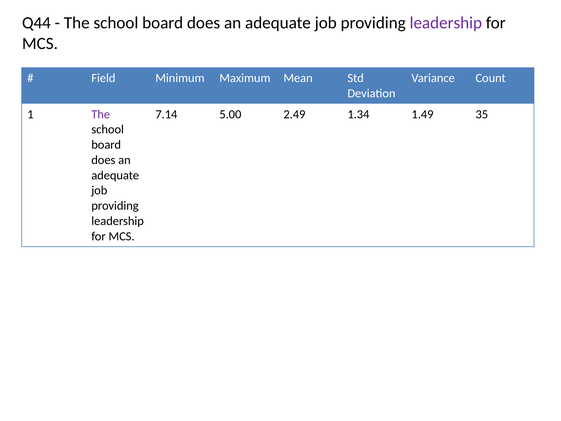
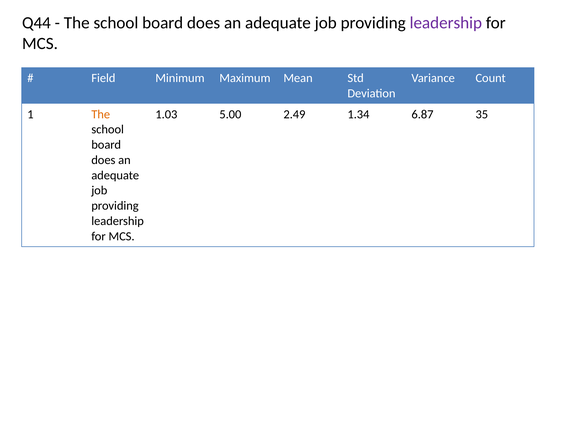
The at (101, 114) colour: purple -> orange
7.14: 7.14 -> 1.03
1.49: 1.49 -> 6.87
